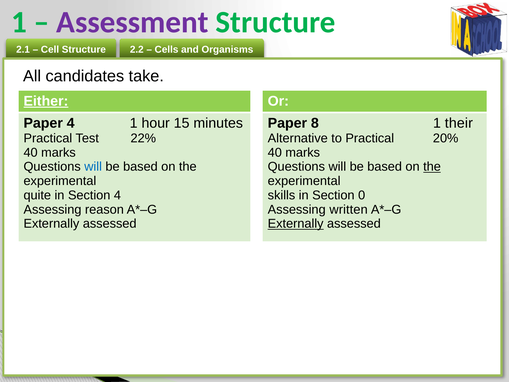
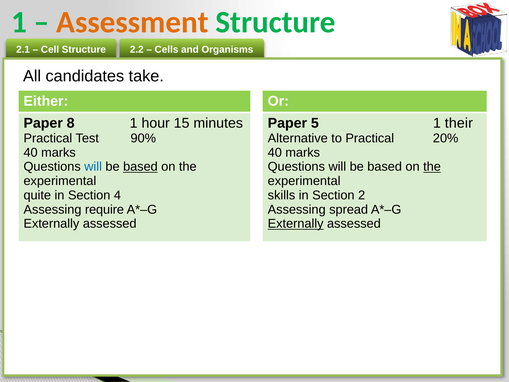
Assessment colour: purple -> orange
Either underline: present -> none
Paper 4: 4 -> 8
8: 8 -> 5
22%: 22% -> 90%
based at (140, 167) underline: none -> present
0: 0 -> 2
reason: reason -> require
written: written -> spread
